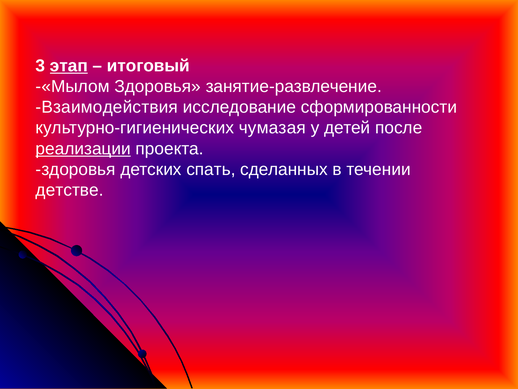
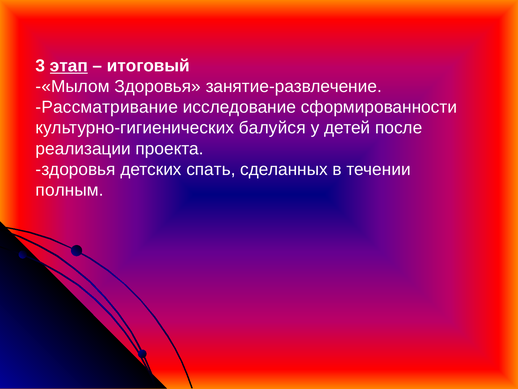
Взаимодействия: Взаимодействия -> Рассматривание
чумазая: чумазая -> балуйся
реализации underline: present -> none
детстве: детстве -> полным
